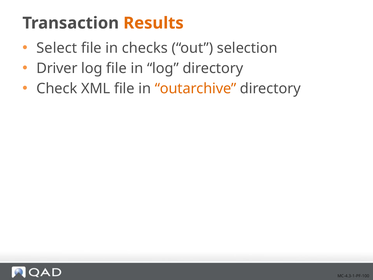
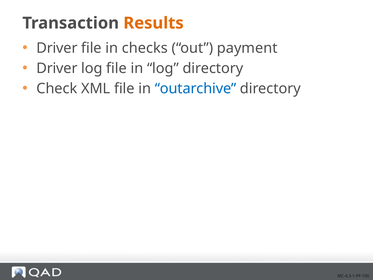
Select at (57, 48): Select -> Driver
selection: selection -> payment
outarchive colour: orange -> blue
